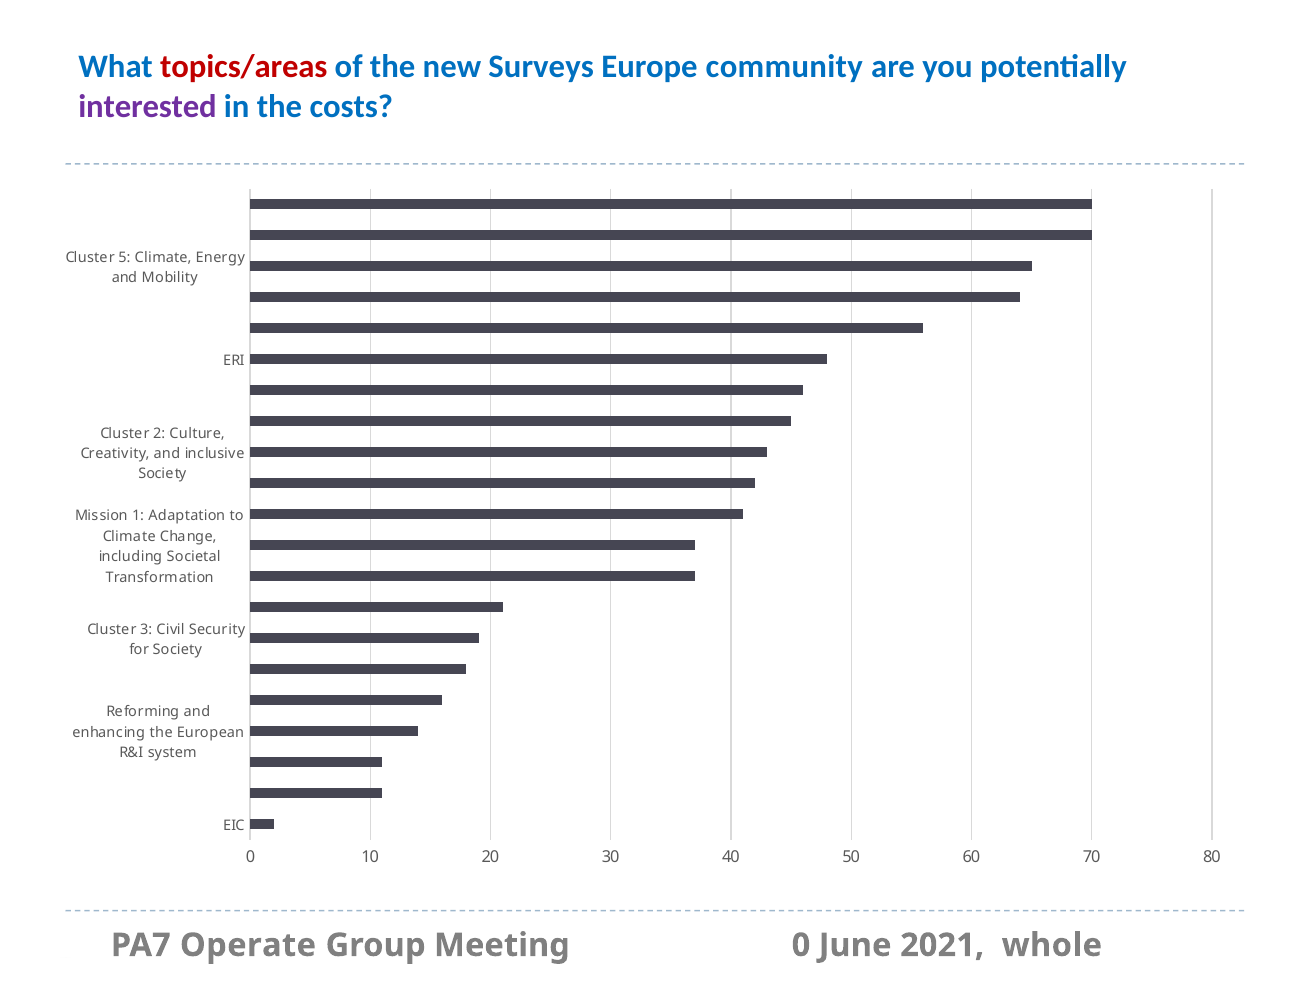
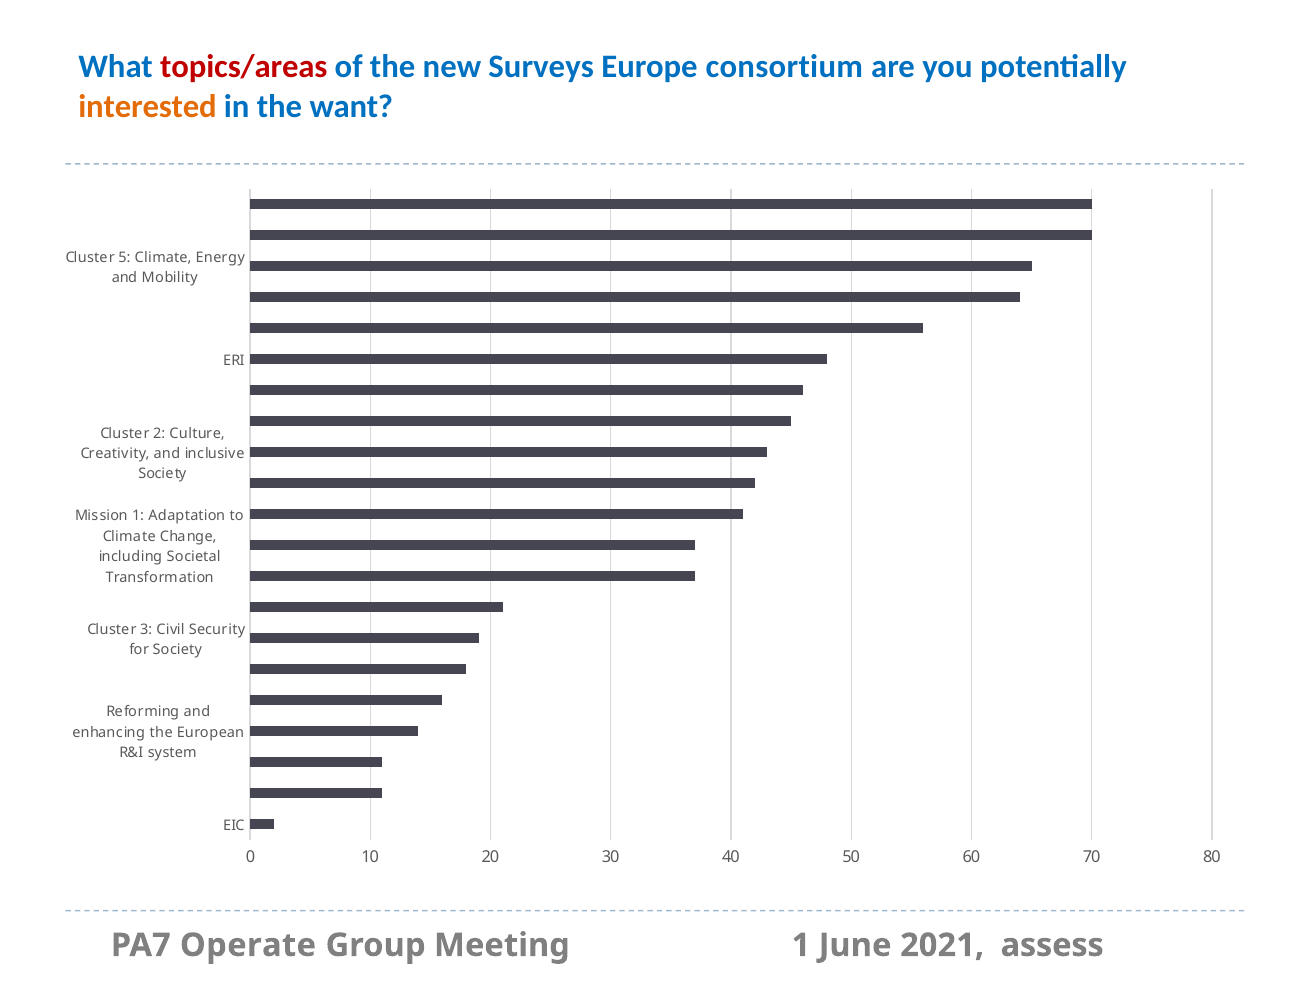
community: community -> consortium
interested colour: purple -> orange
costs: costs -> want
Meeting 0: 0 -> 1
whole: whole -> assess
